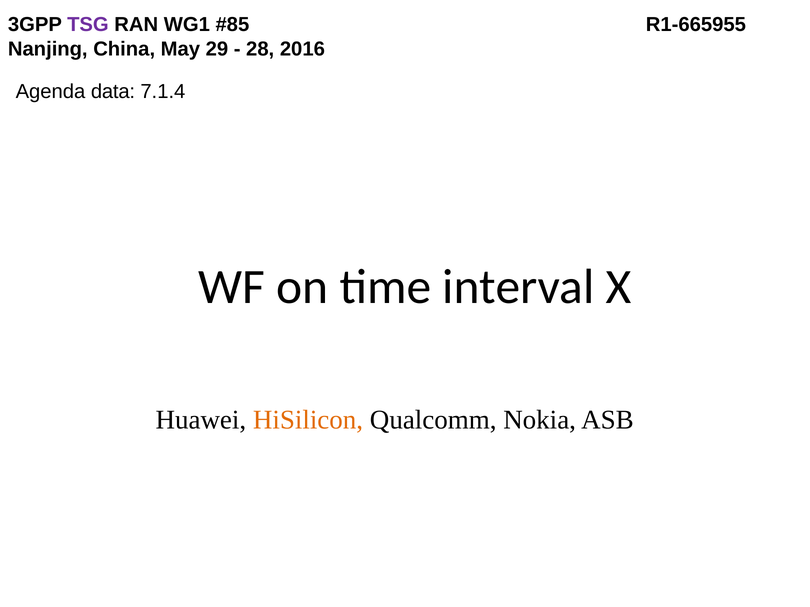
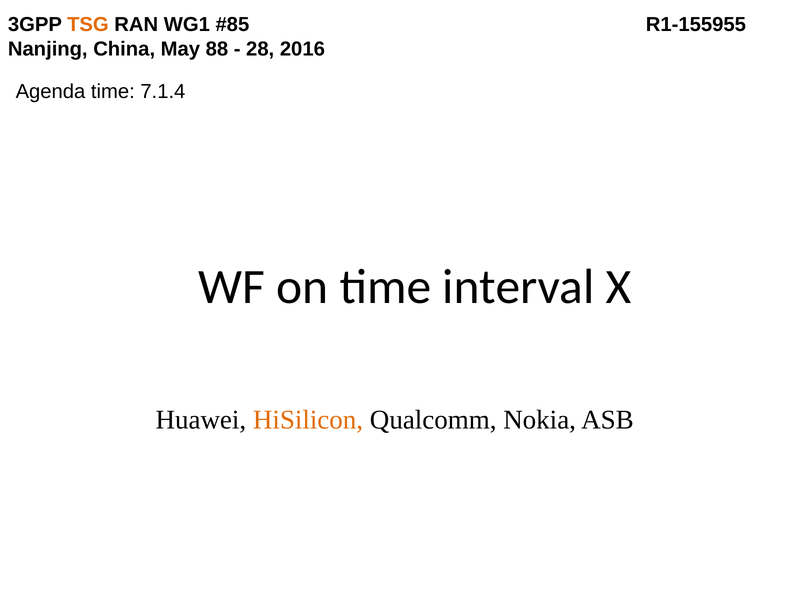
TSG colour: purple -> orange
R1-665955: R1-665955 -> R1-155955
29: 29 -> 88
Agenda data: data -> time
